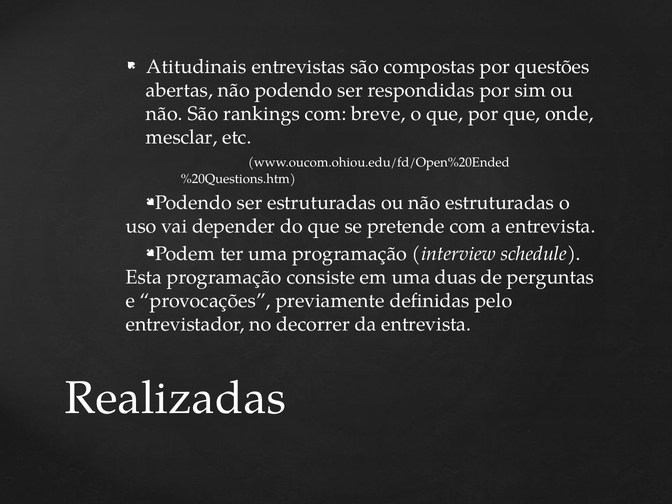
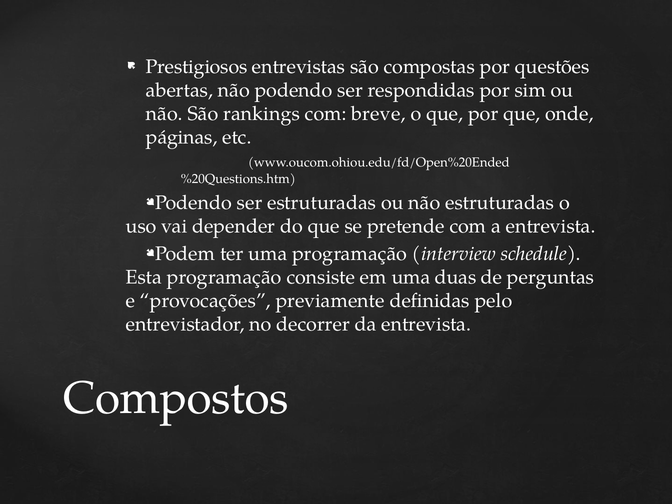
Atitudinais: Atitudinais -> Prestigiosos
mesclar: mesclar -> páginas
Realizadas: Realizadas -> Compostos
